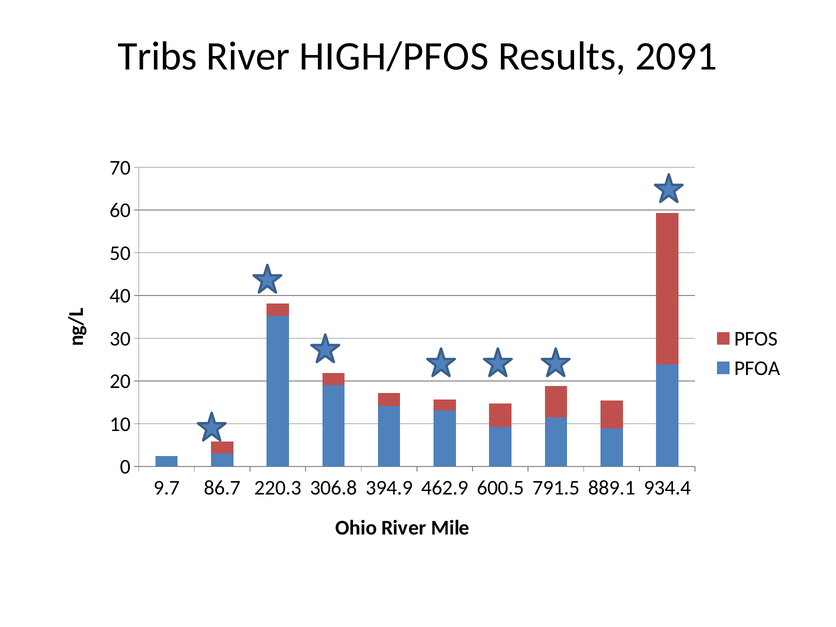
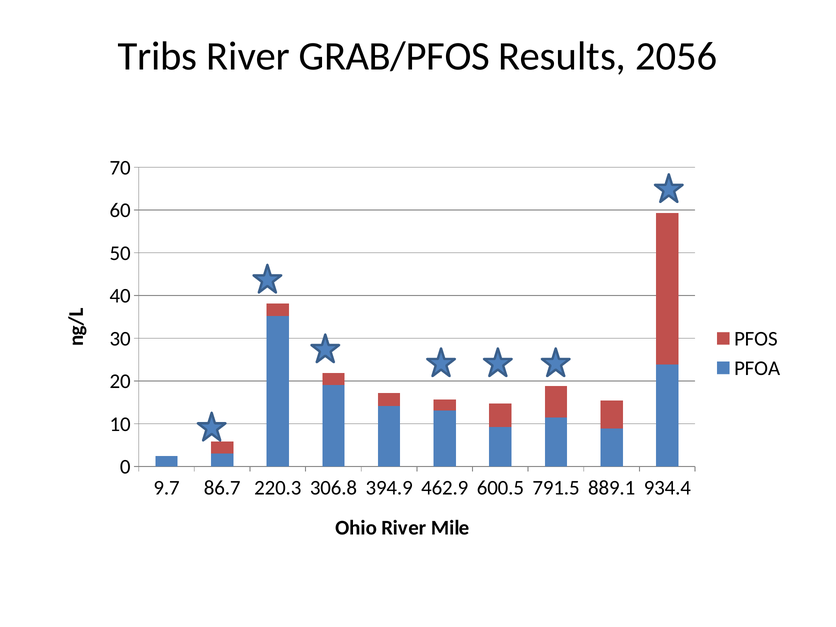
HIGH/PFOS: HIGH/PFOS -> GRAB/PFOS
2091: 2091 -> 2056
